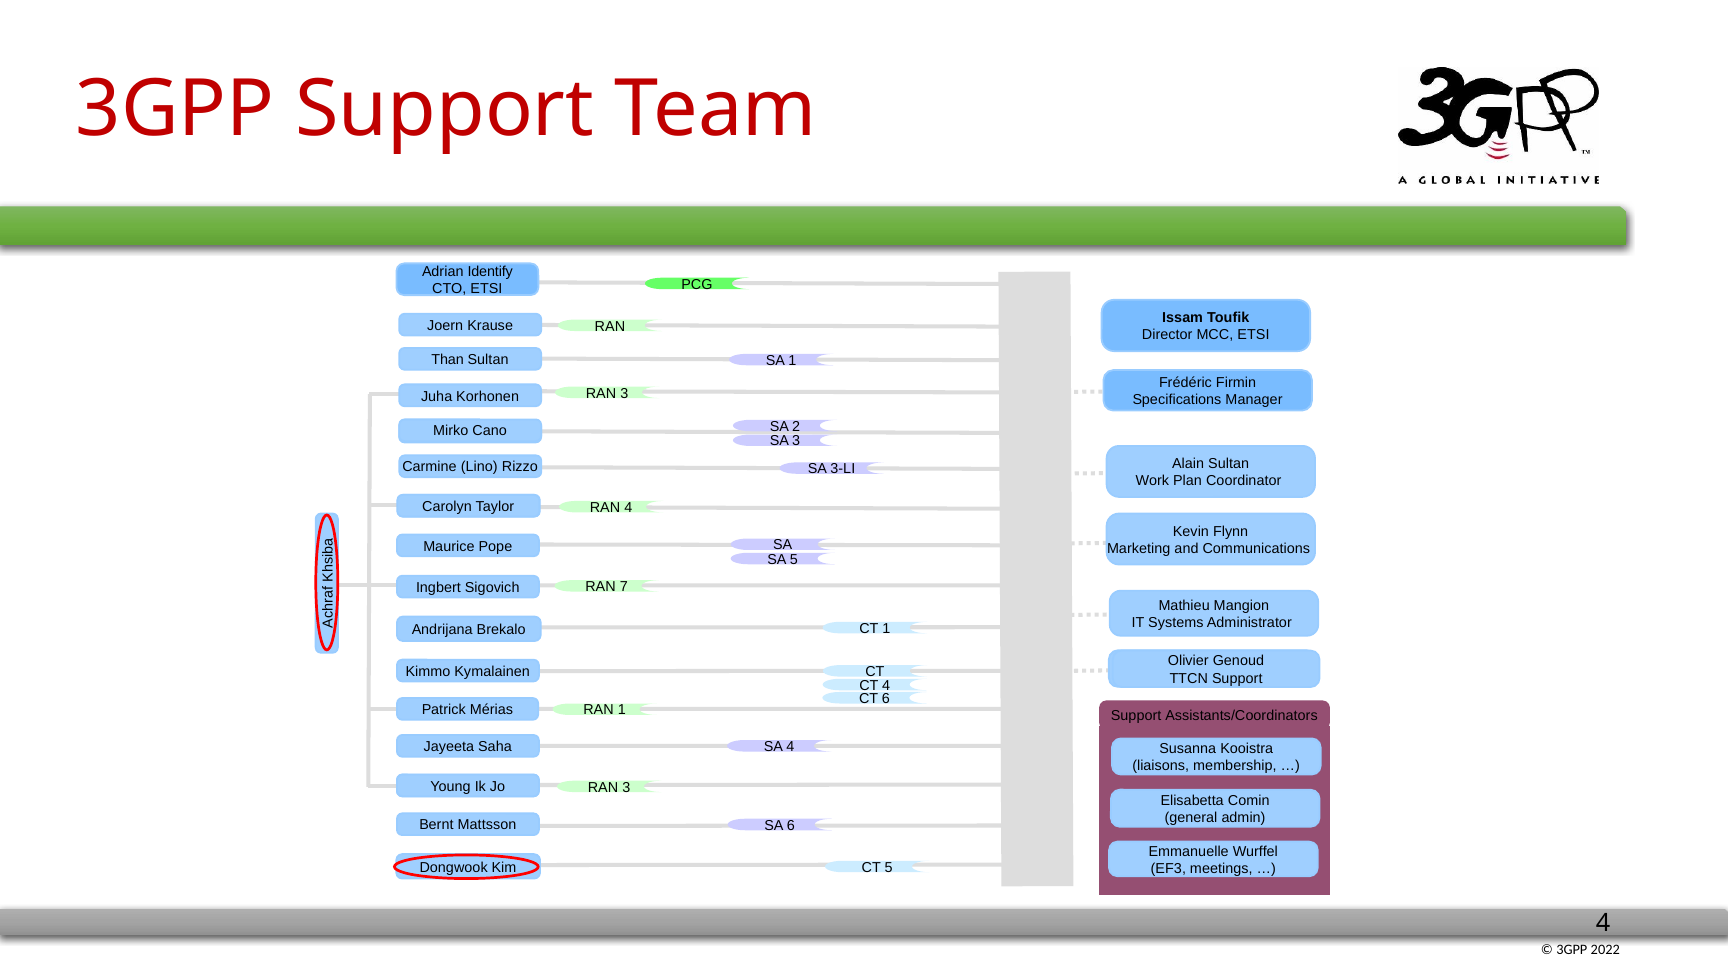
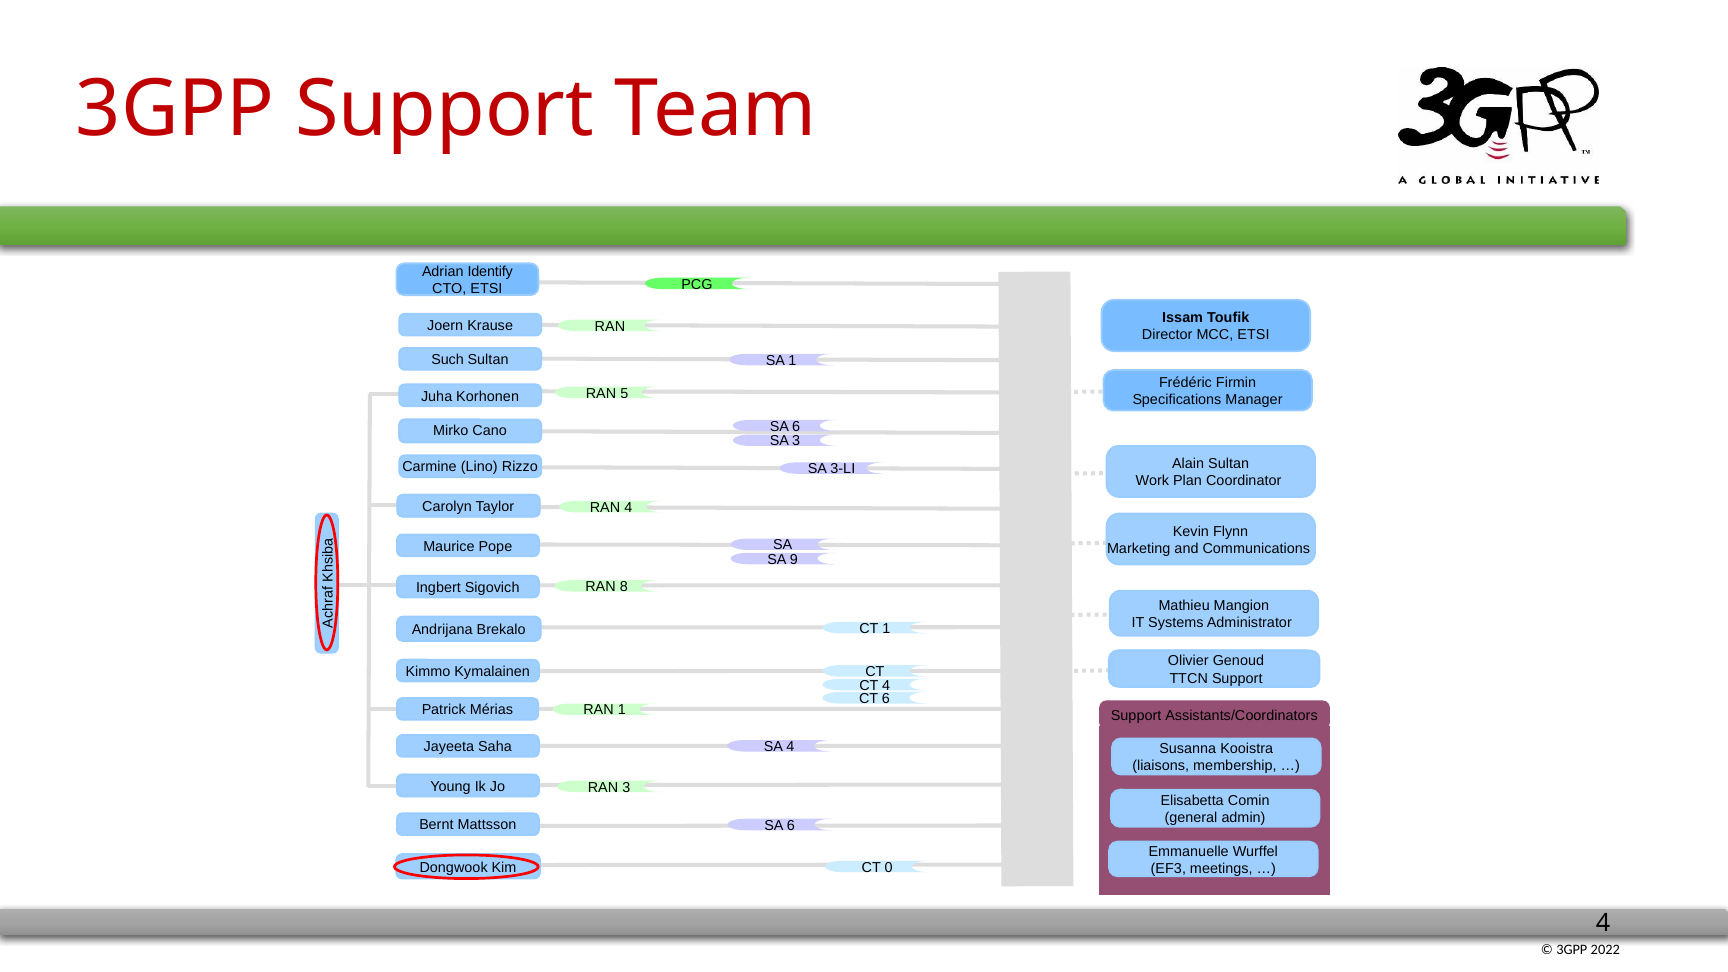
Than: Than -> Such
3 at (624, 393): 3 -> 5
2 at (796, 427): 2 -> 6
SA 5: 5 -> 9
7: 7 -> 8
CT 5: 5 -> 0
